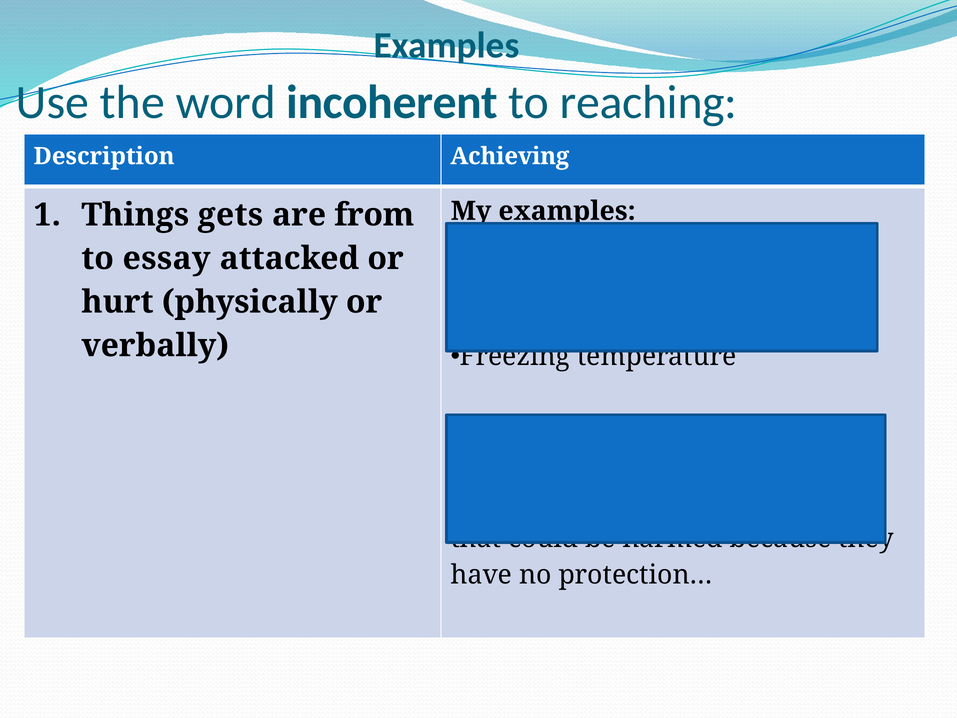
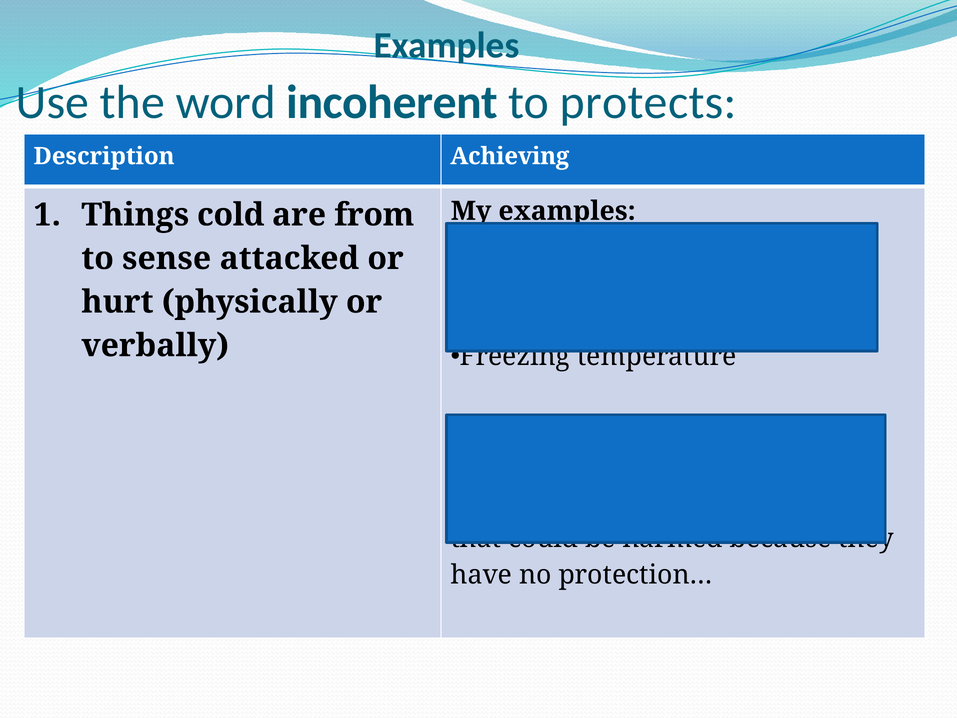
reaching: reaching -> protects
gets: gets -> cold
essay: essay -> sense
